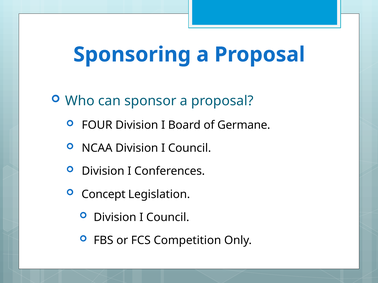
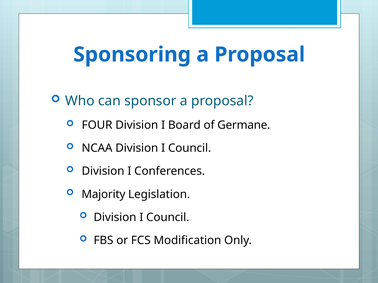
Concept: Concept -> Majority
Competition: Competition -> Modification
